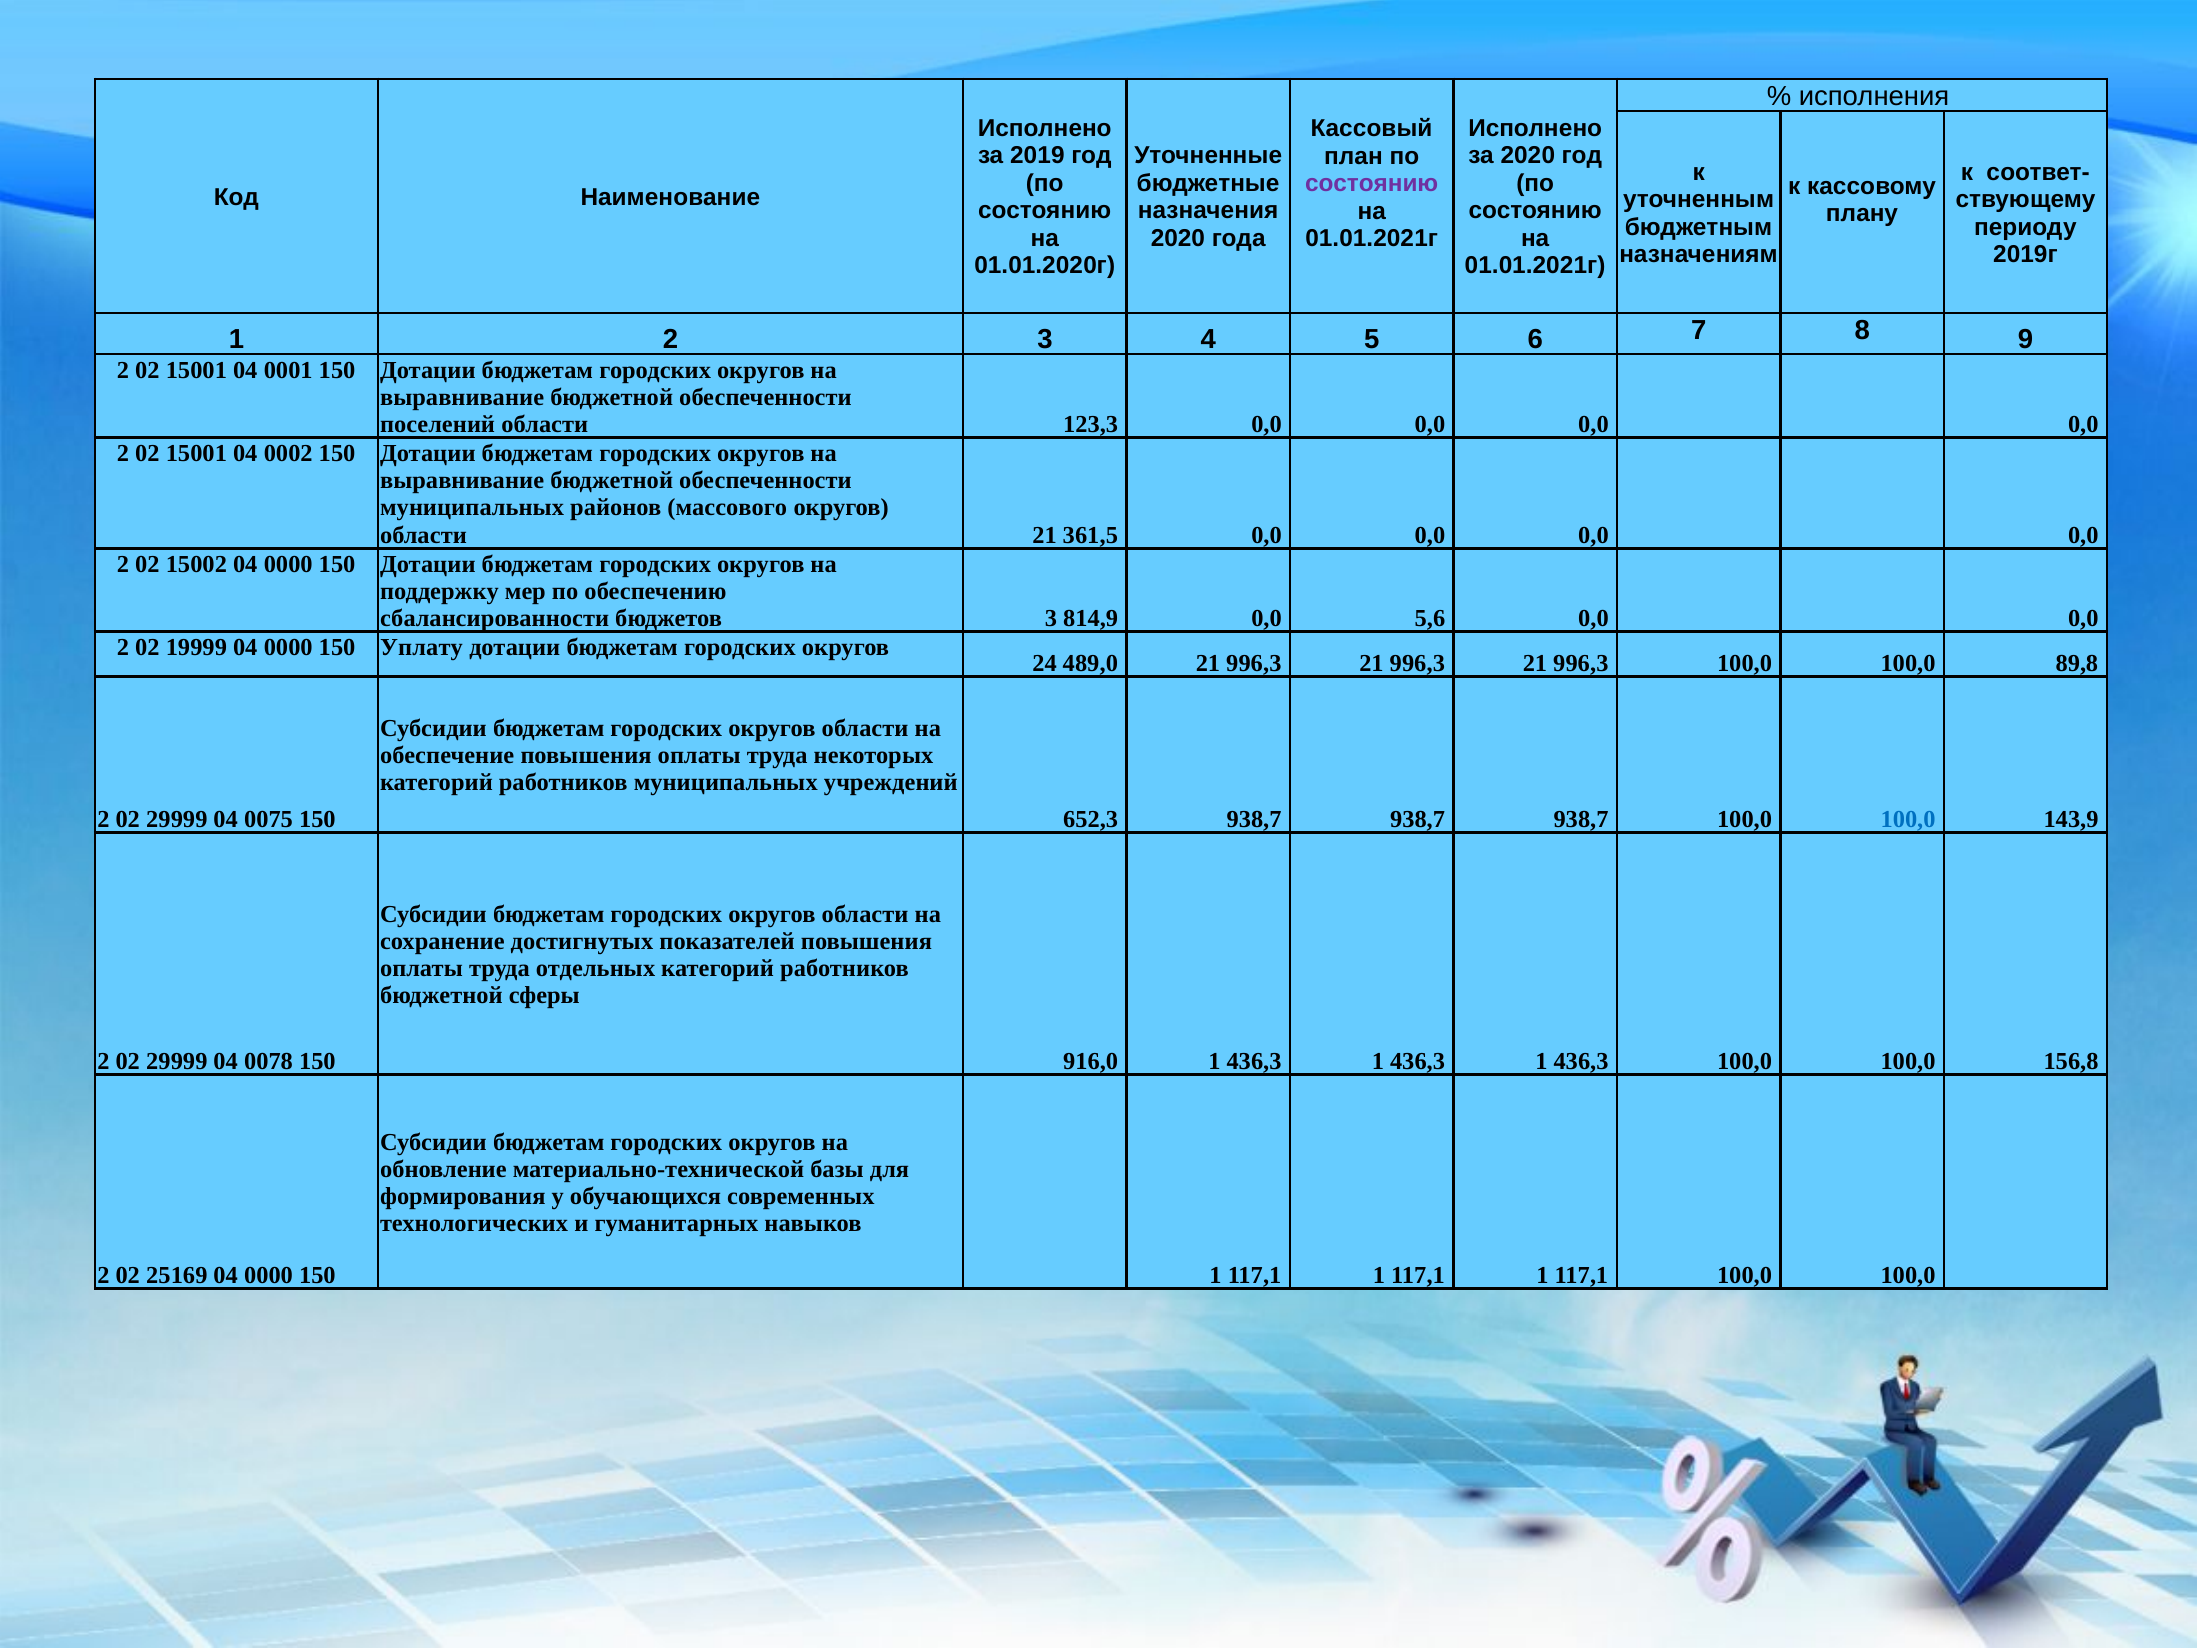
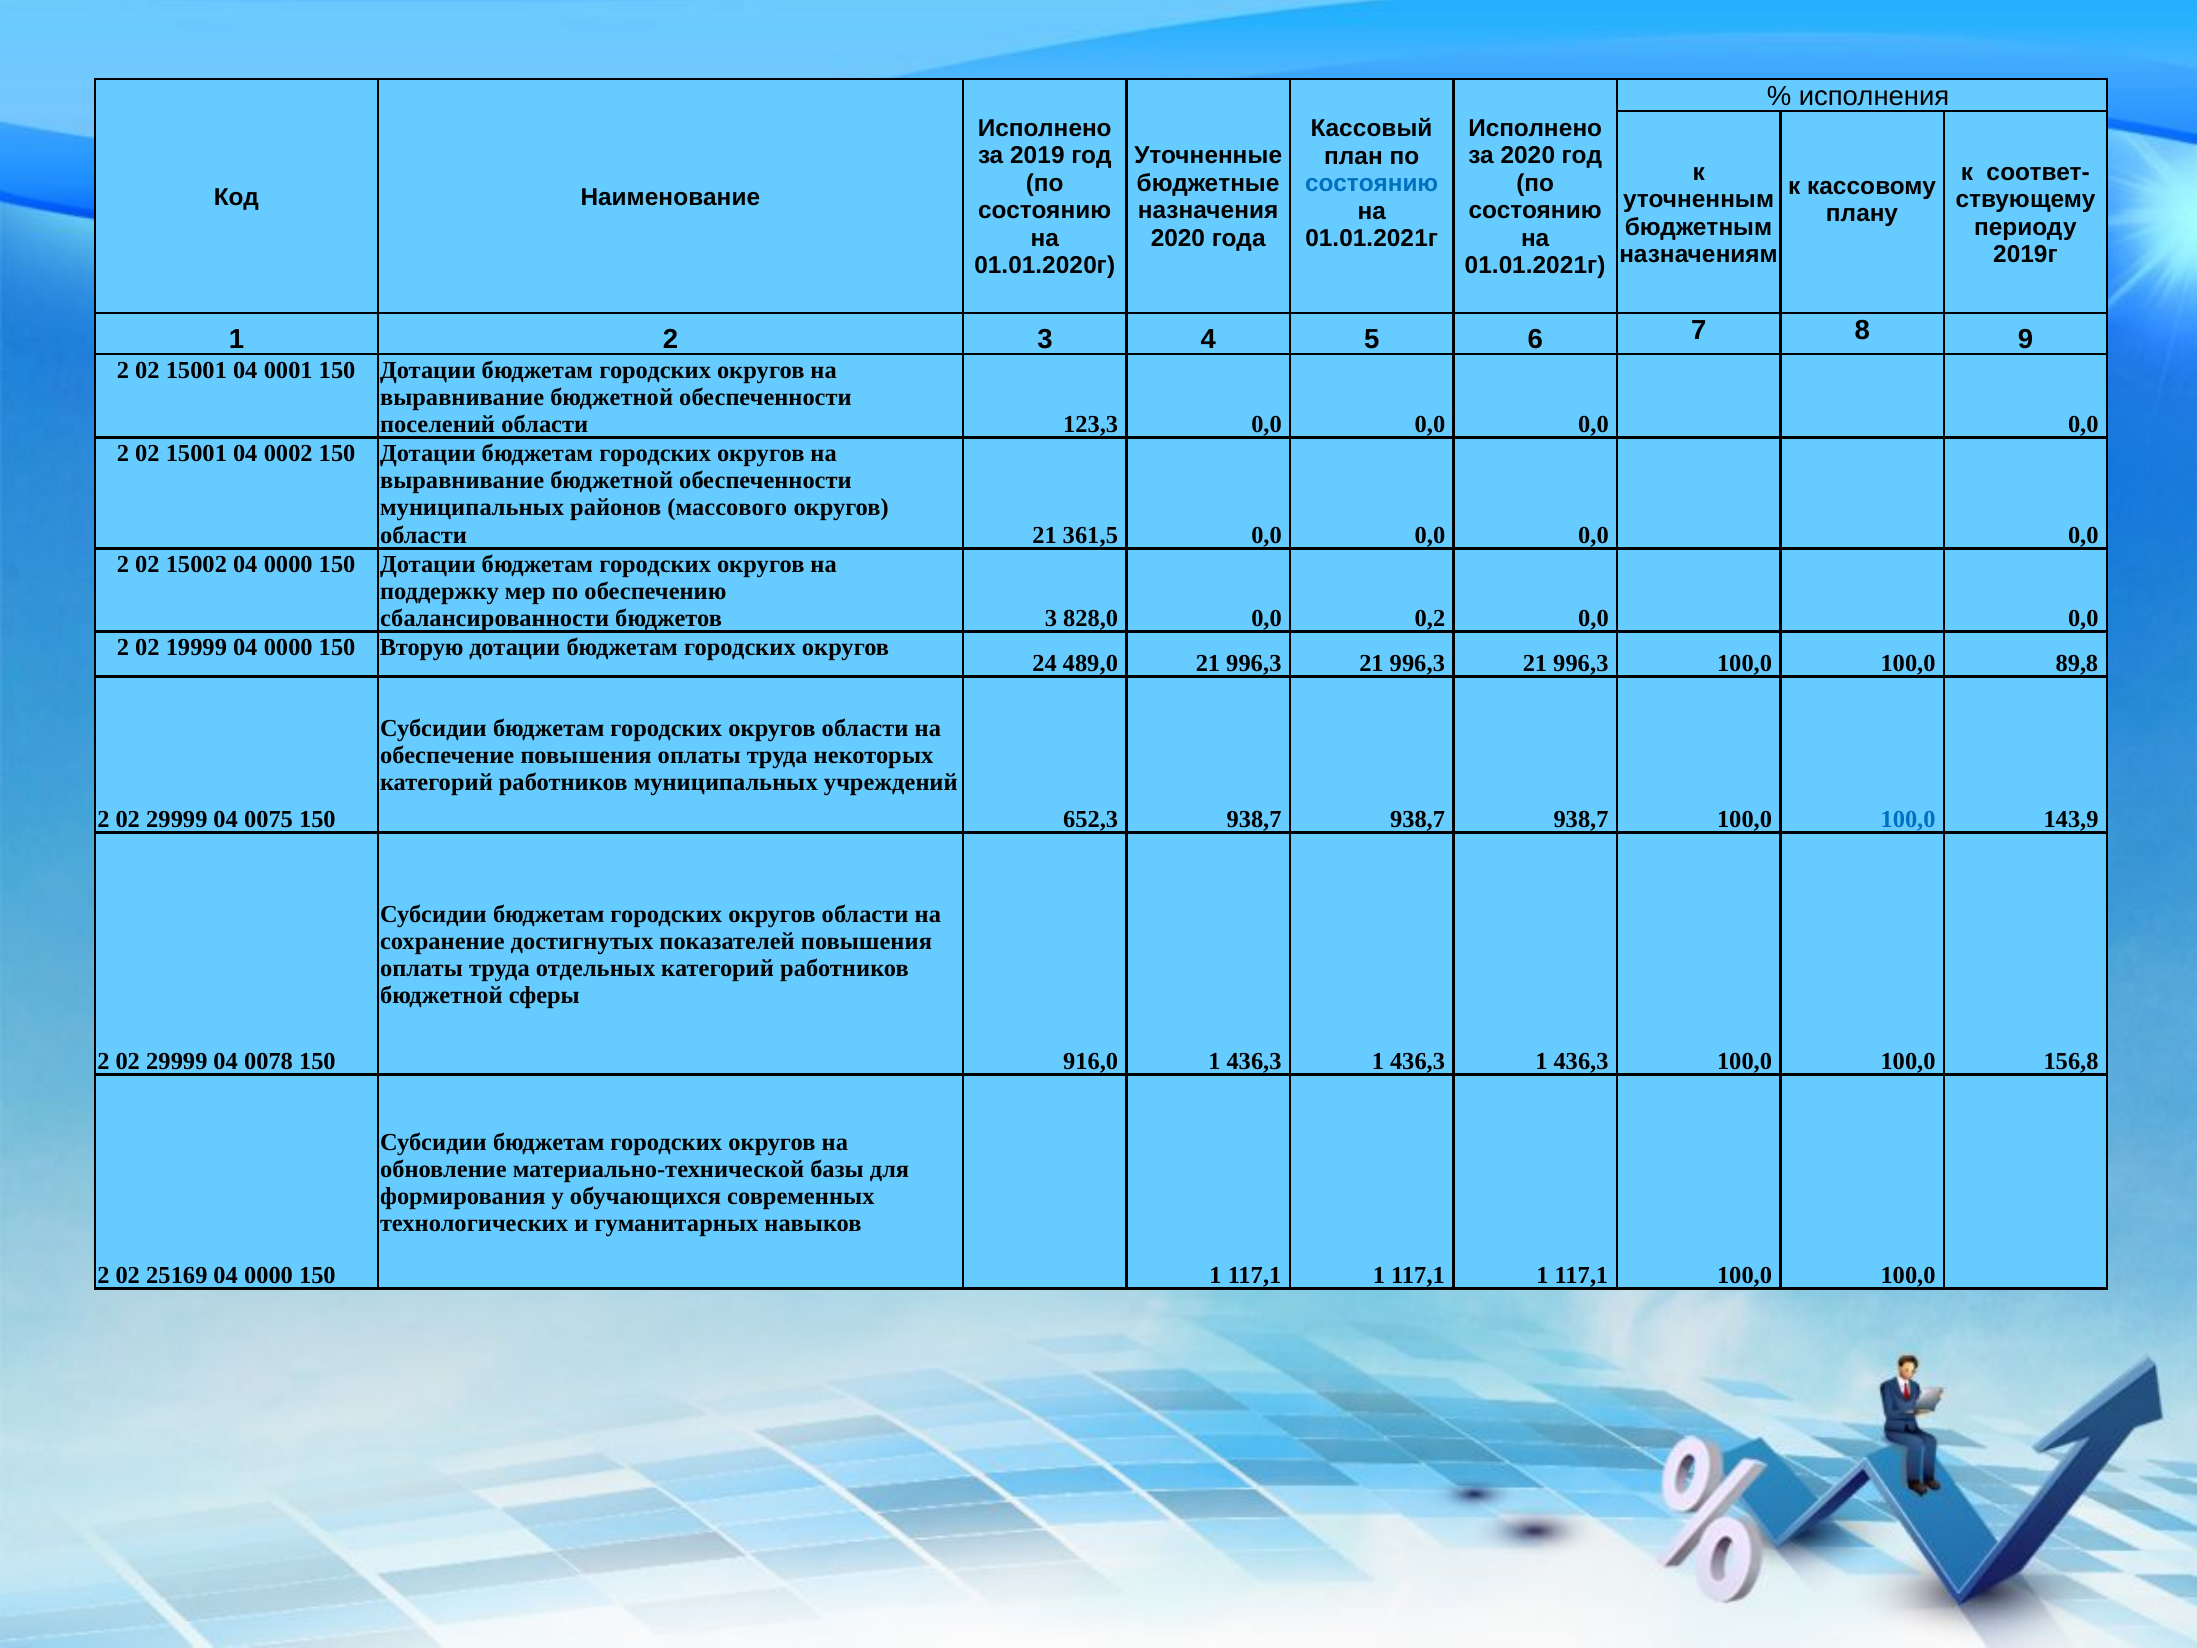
состоянию at (1372, 184) colour: purple -> blue
814,9: 814,9 -> 828,0
5,6: 5,6 -> 0,2
Уплату: Уплату -> Вторую
